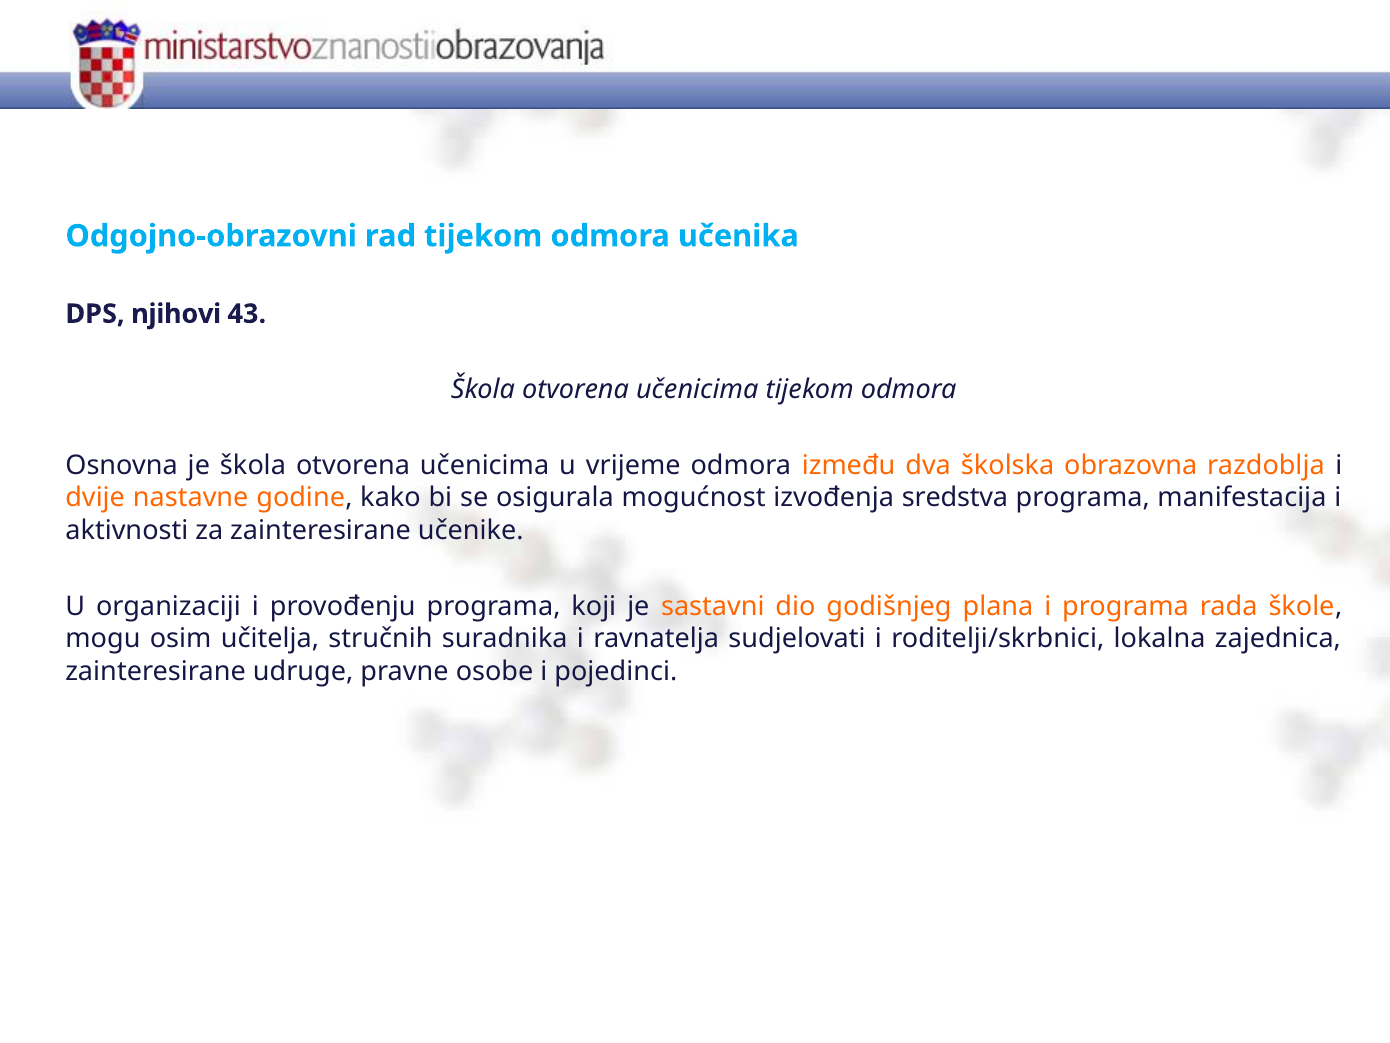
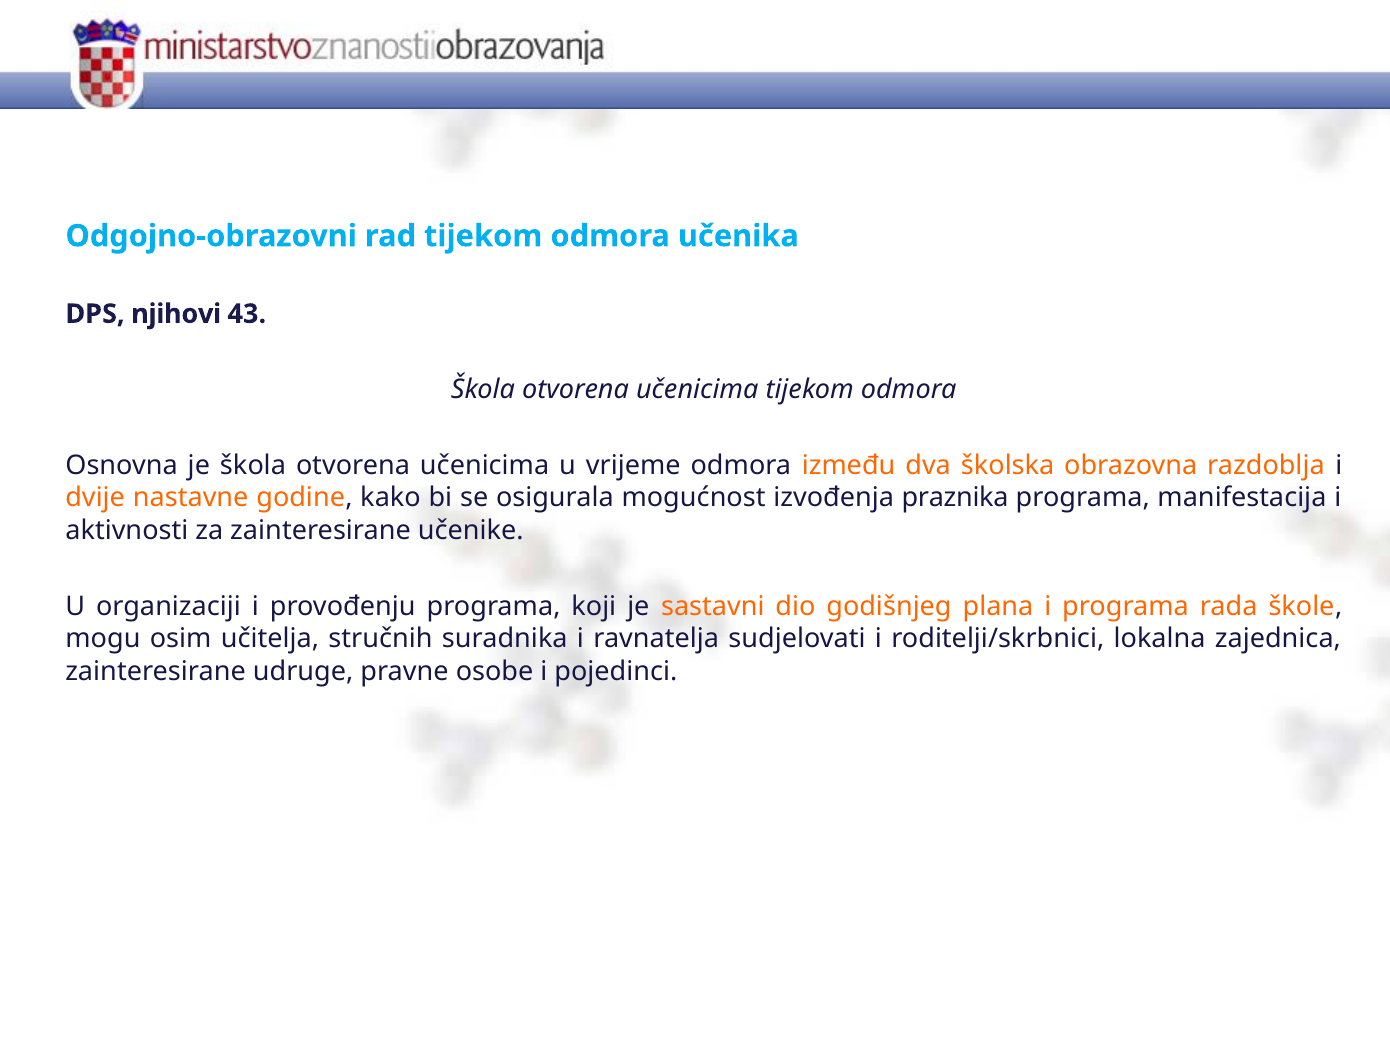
sredstva: sredstva -> praznika
